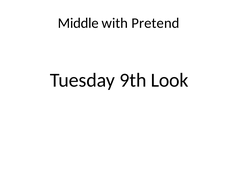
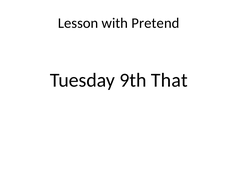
Middle: Middle -> Lesson
Look: Look -> That
